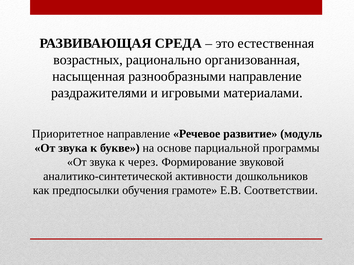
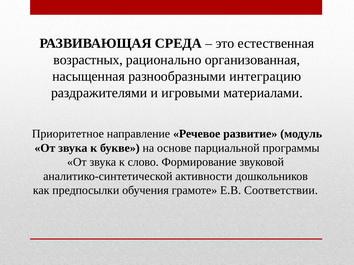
разнообразными направление: направление -> интеграцию
через: через -> слово
